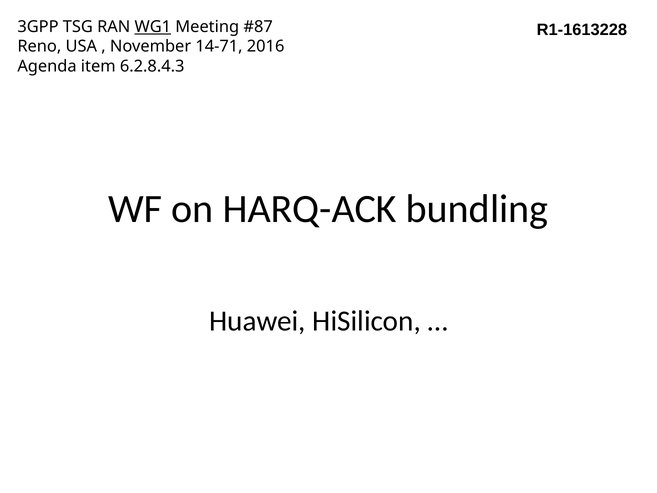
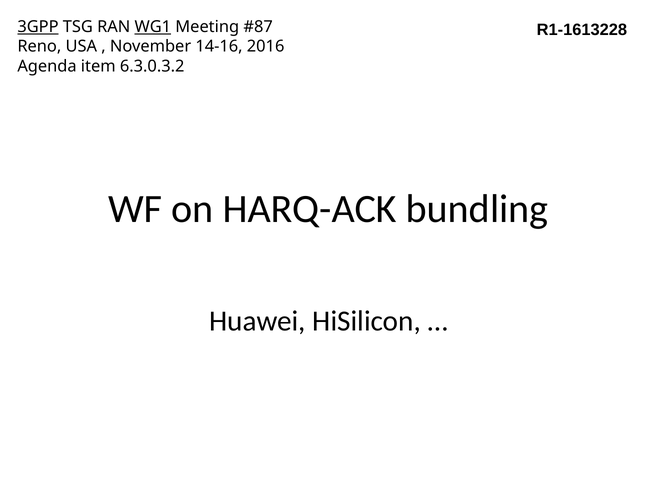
3GPP underline: none -> present
14-71: 14-71 -> 14-16
6.2.8.4.3: 6.2.8.4.3 -> 6.3.0.3.2
